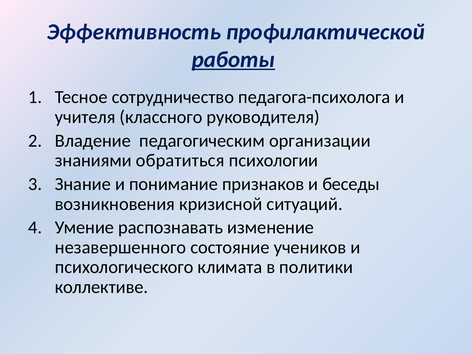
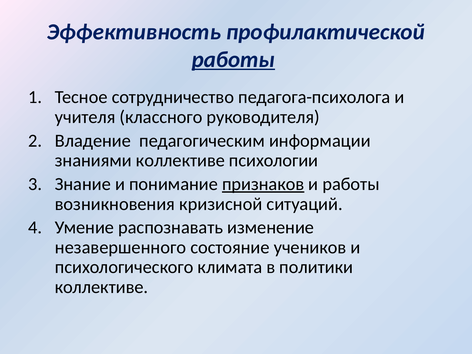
организации: организации -> информации
знаниями обратиться: обратиться -> коллективе
признаков underline: none -> present
и беседы: беседы -> работы
